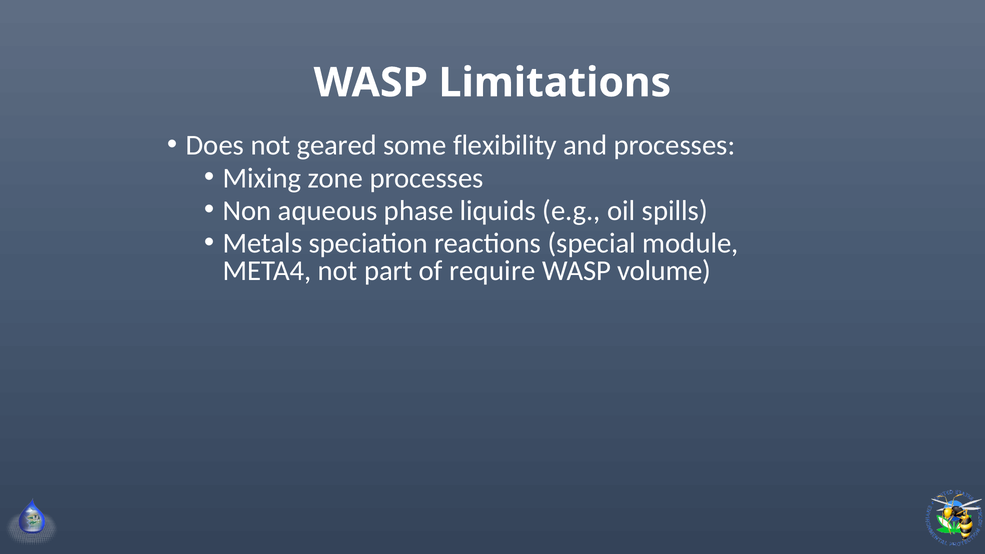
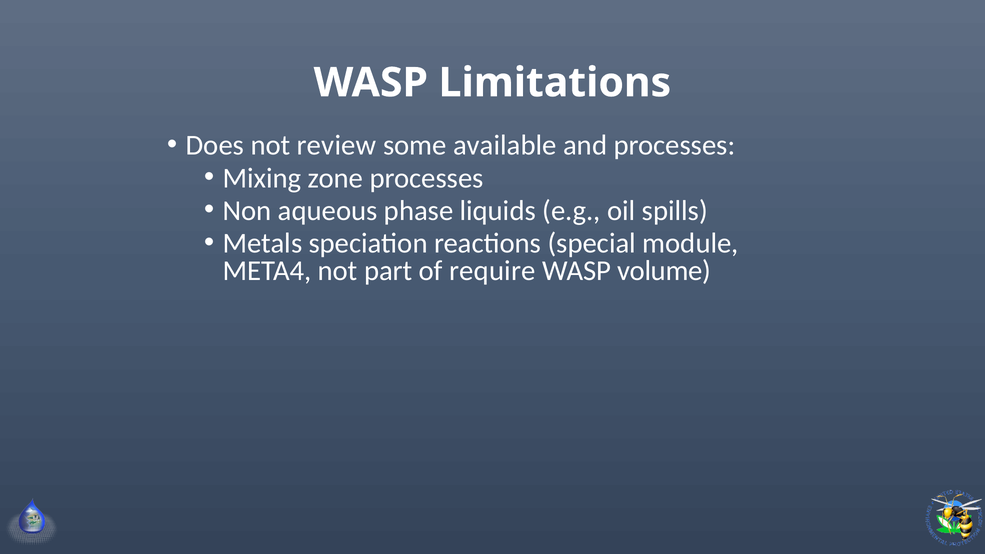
geared: geared -> review
flexibility: flexibility -> available
